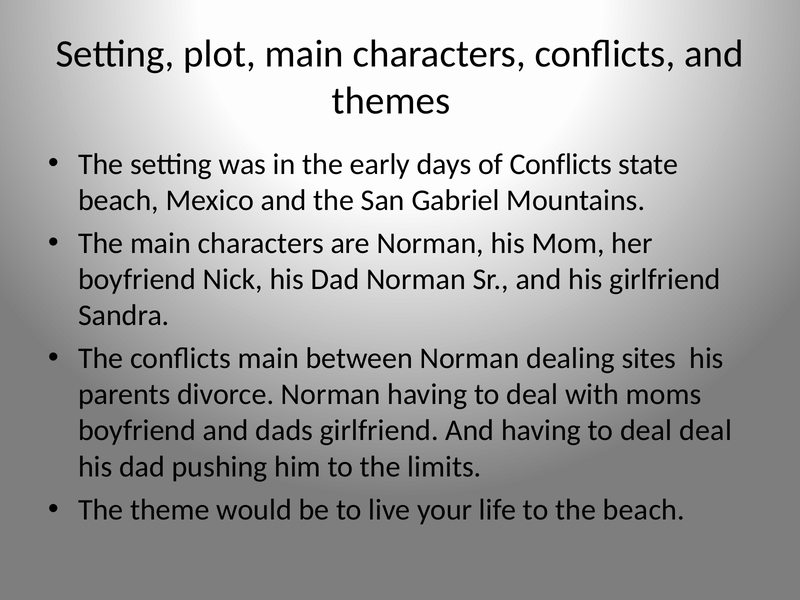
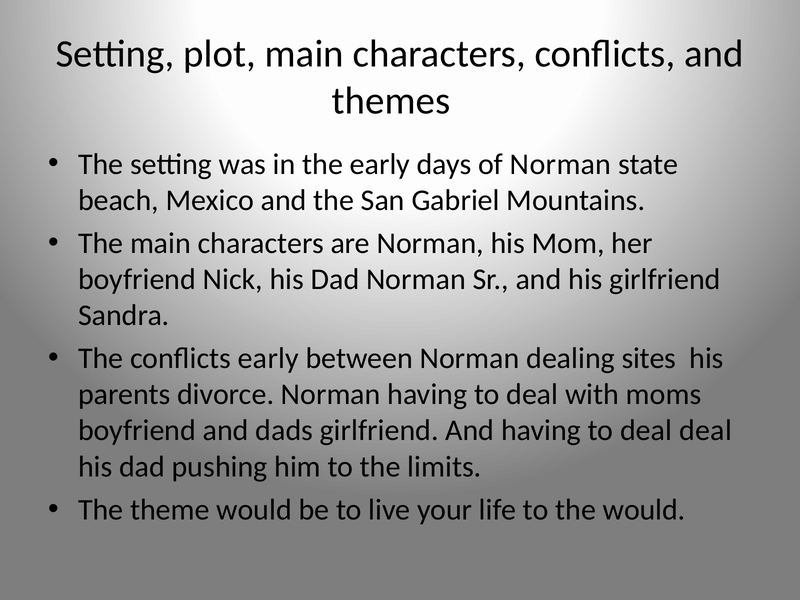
of Conflicts: Conflicts -> Norman
conflicts main: main -> early
the beach: beach -> would
